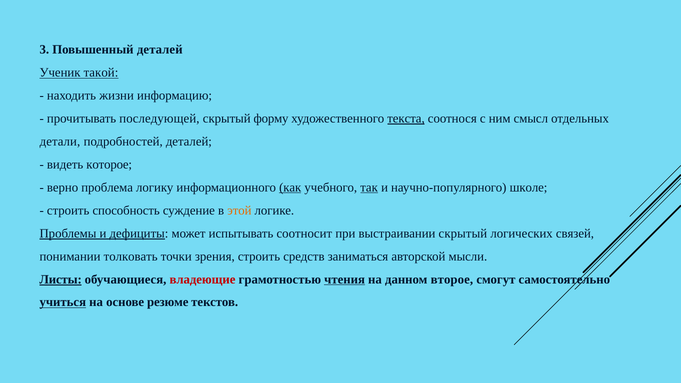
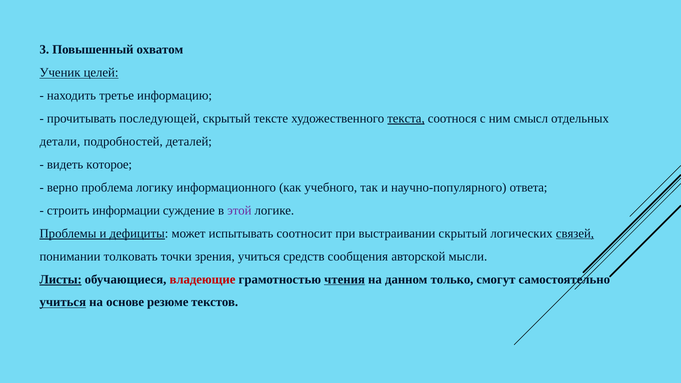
Повышенный деталей: деталей -> охватом
такой: такой -> целей
жизни: жизни -> третье
форму: форму -> тексте
как underline: present -> none
так underline: present -> none
школе: школе -> ответа
способность: способность -> информации
этой colour: orange -> purple
связей underline: none -> present
зрения строить: строить -> учиться
заниматься: заниматься -> сообщения
второе: второе -> только
